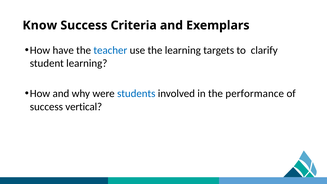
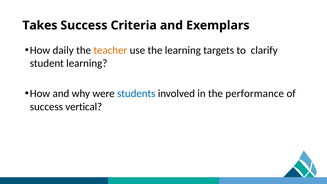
Know: Know -> Takes
have: have -> daily
teacher colour: blue -> orange
